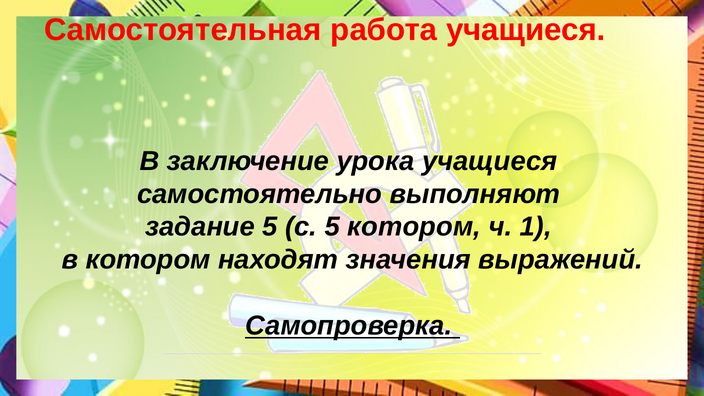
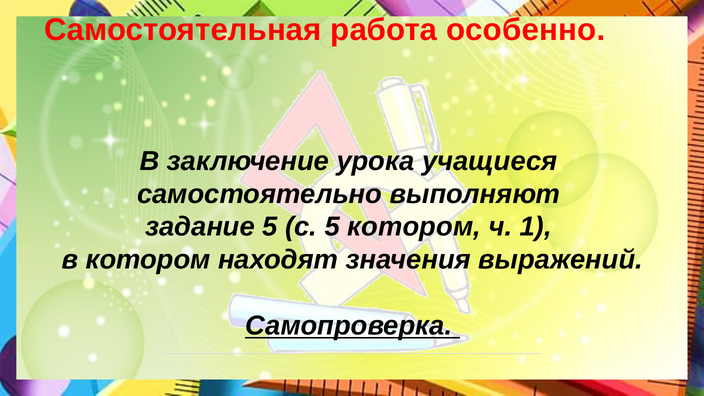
работа учащиеся: учащиеся -> особенно
